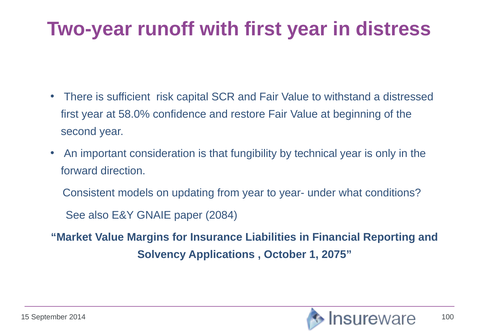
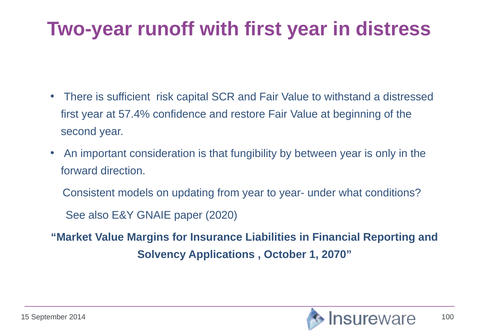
58.0%: 58.0% -> 57.4%
technical: technical -> between
2084: 2084 -> 2020
2075: 2075 -> 2070
